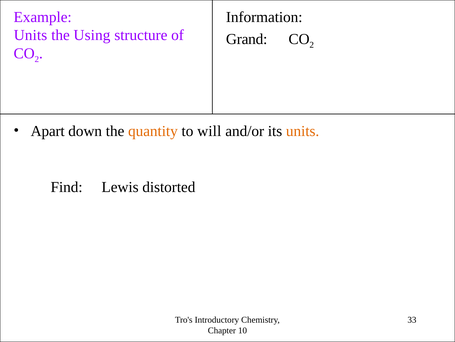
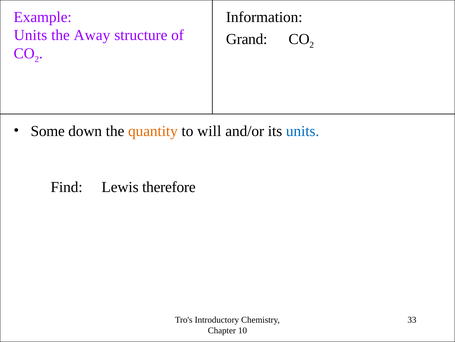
Using: Using -> Away
Apart: Apart -> Some
units at (303, 131) colour: orange -> blue
distorted: distorted -> therefore
